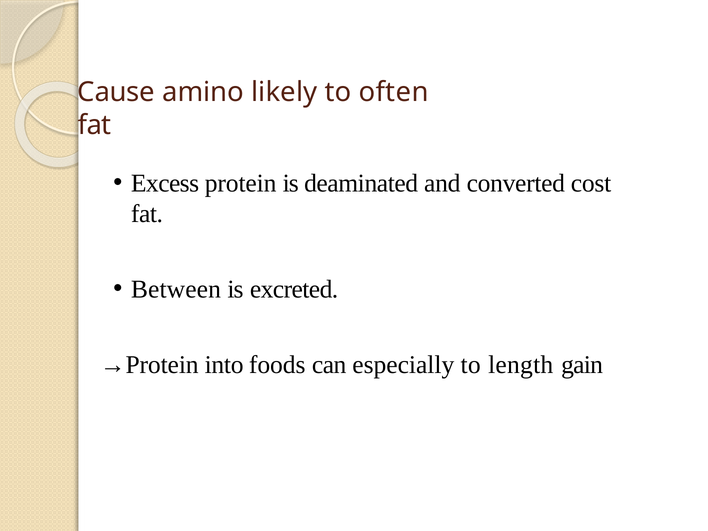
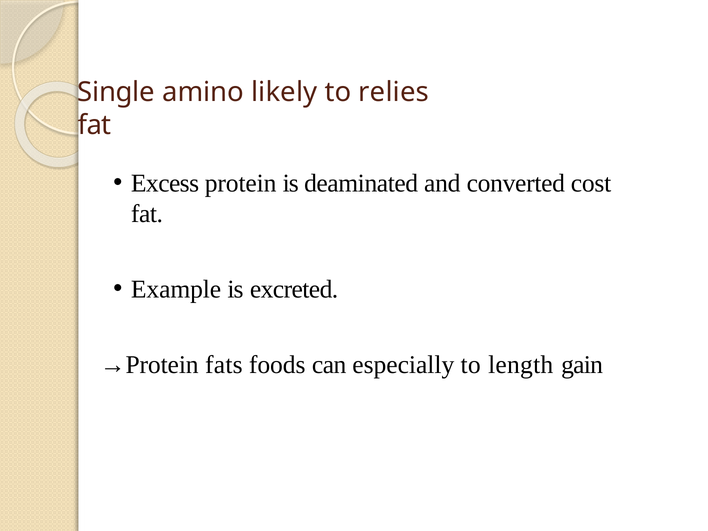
Cause: Cause -> Single
often: often -> relies
Between: Between -> Example
into: into -> fats
